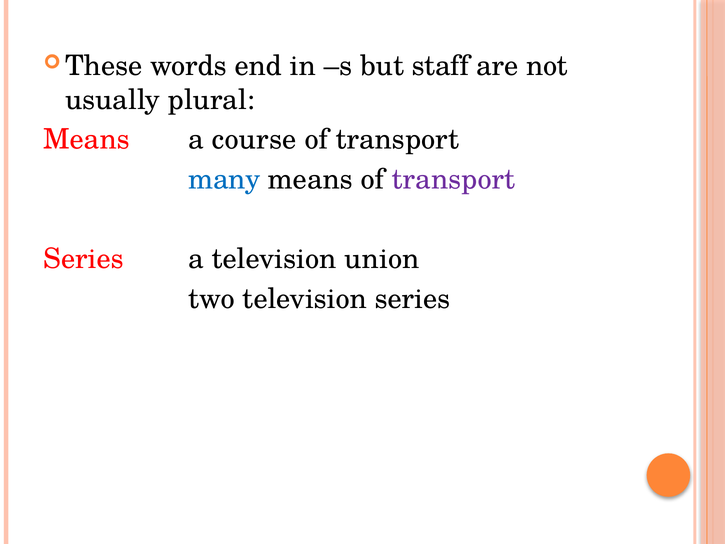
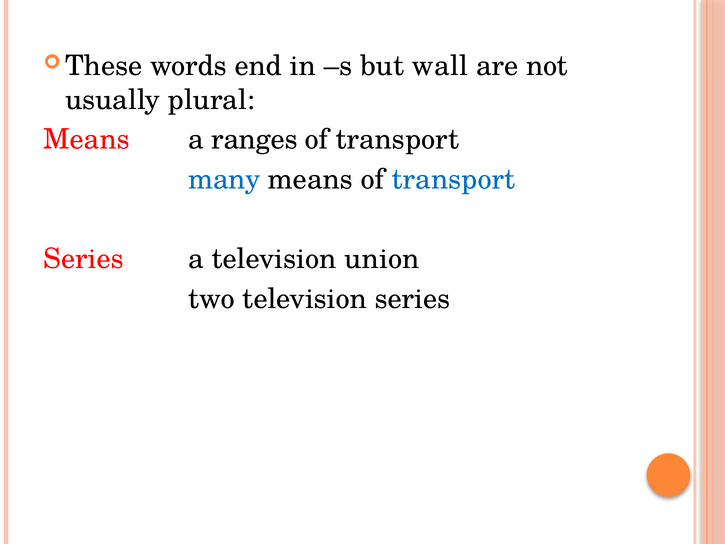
staff: staff -> wall
course: course -> ranges
transport at (454, 179) colour: purple -> blue
